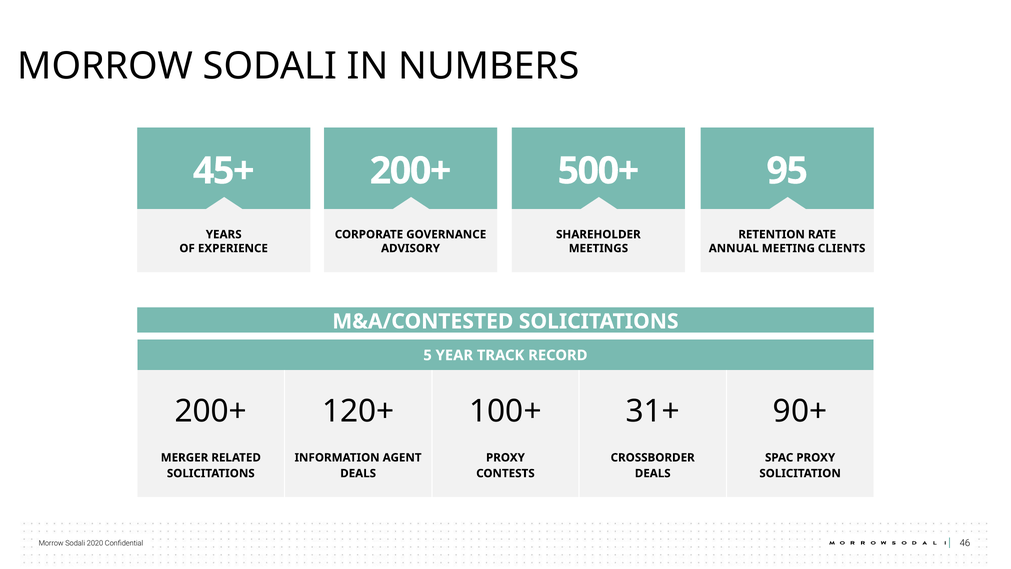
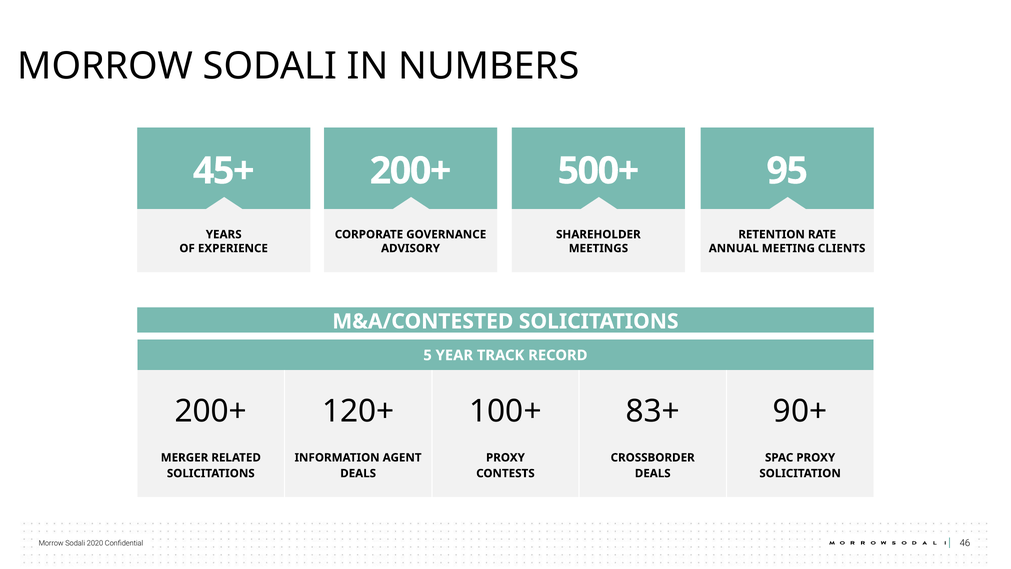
31+: 31+ -> 83+
